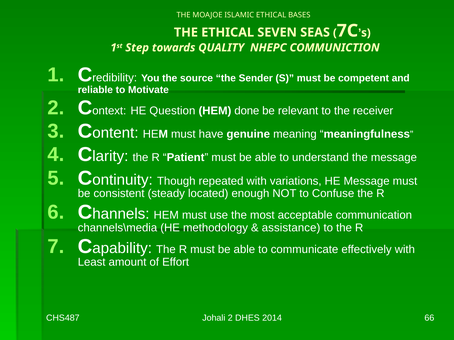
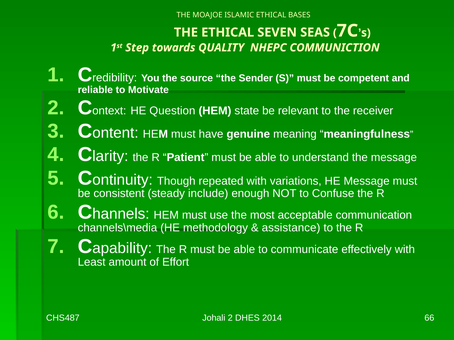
done: done -> state
located: located -> include
